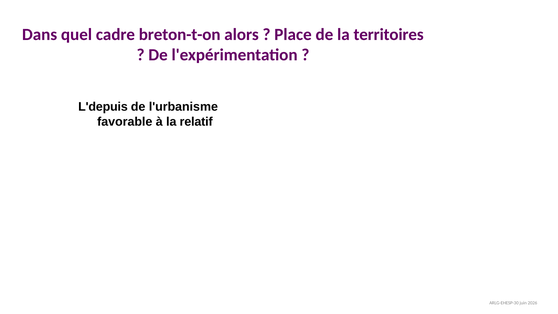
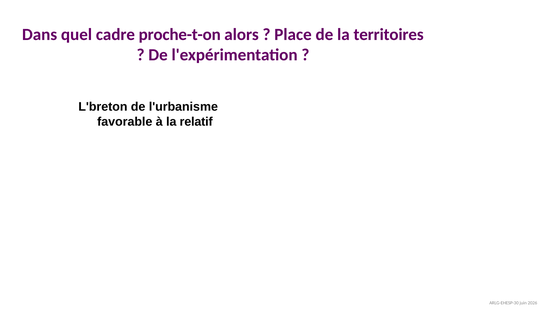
breton-t-on: breton-t-on -> proche-t-on
L'depuis: L'depuis -> L'breton
